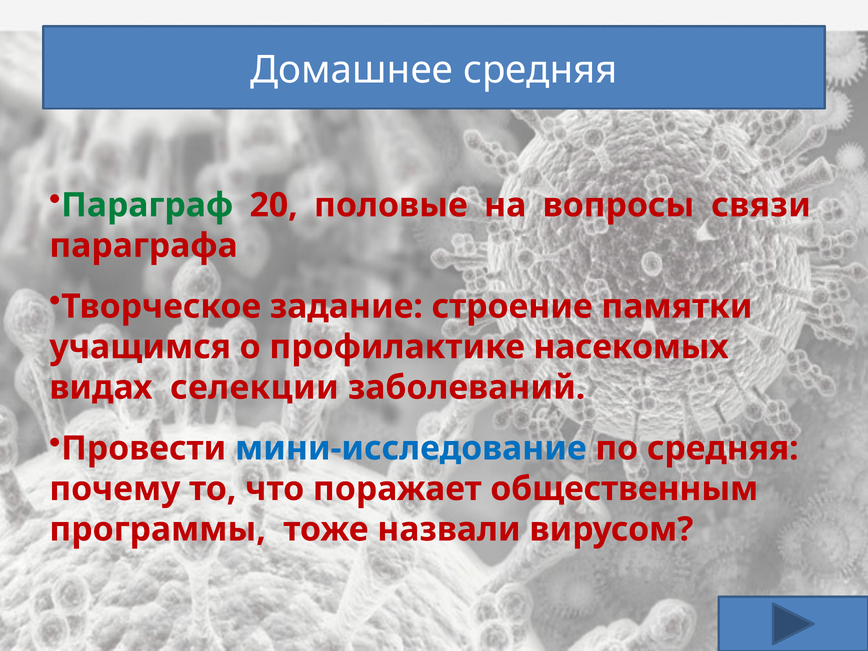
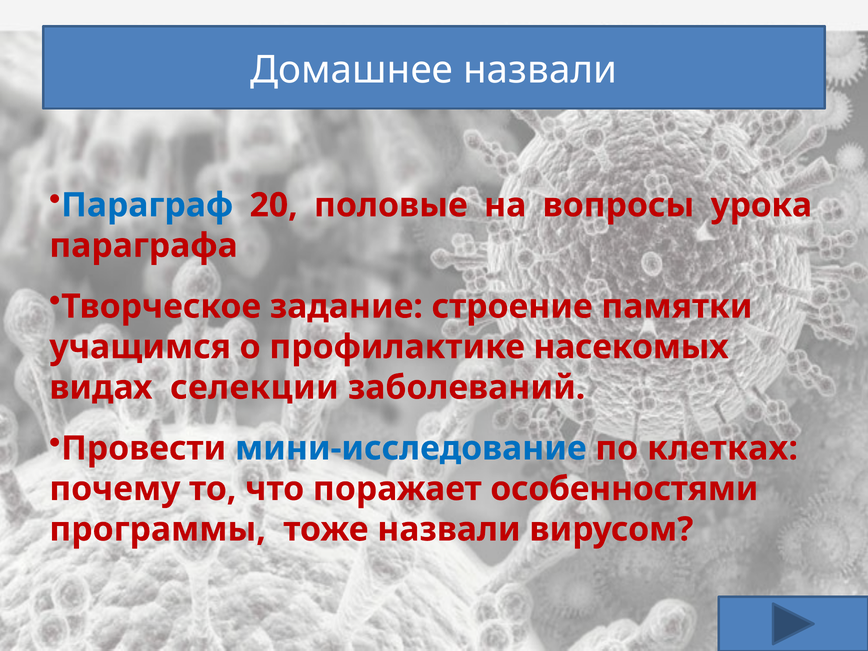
Домашнее средняя: средняя -> назвали
Параграф colour: green -> blue
связи: связи -> урока
по средняя: средняя -> клетках
общественным: общественным -> особенностями
